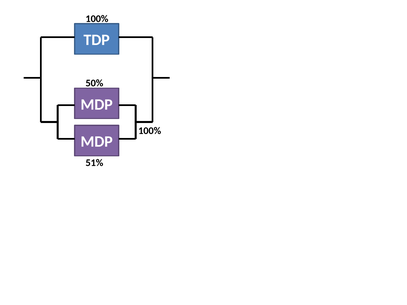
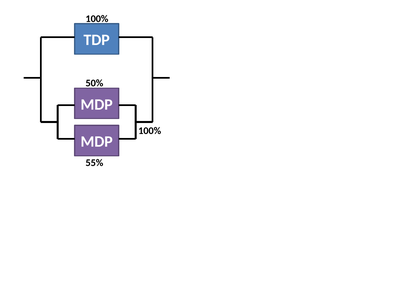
51%: 51% -> 55%
